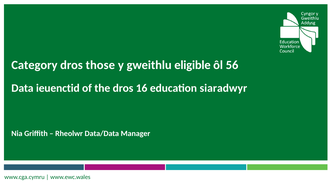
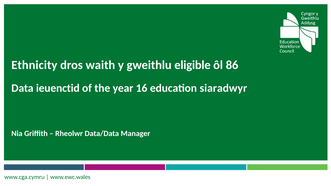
Category: Category -> Ethnicity
those: those -> waith
56: 56 -> 86
the dros: dros -> year
